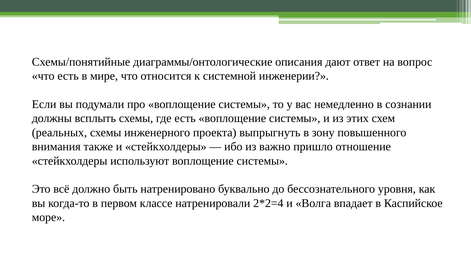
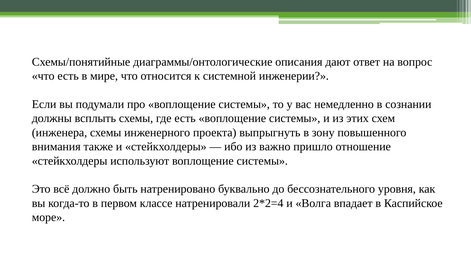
реальных: реальных -> инженера
